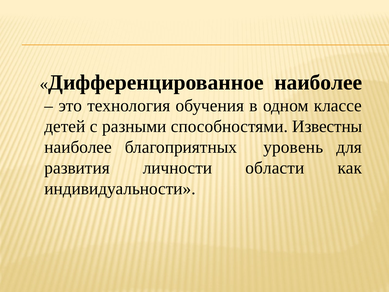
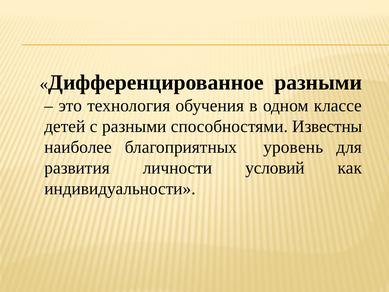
Дифференцированное наиболее: наиболее -> разными
области: области -> условий
